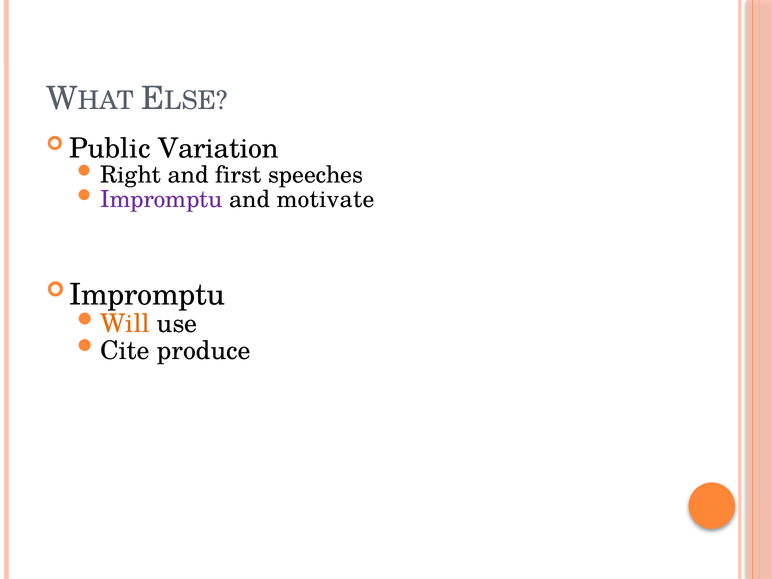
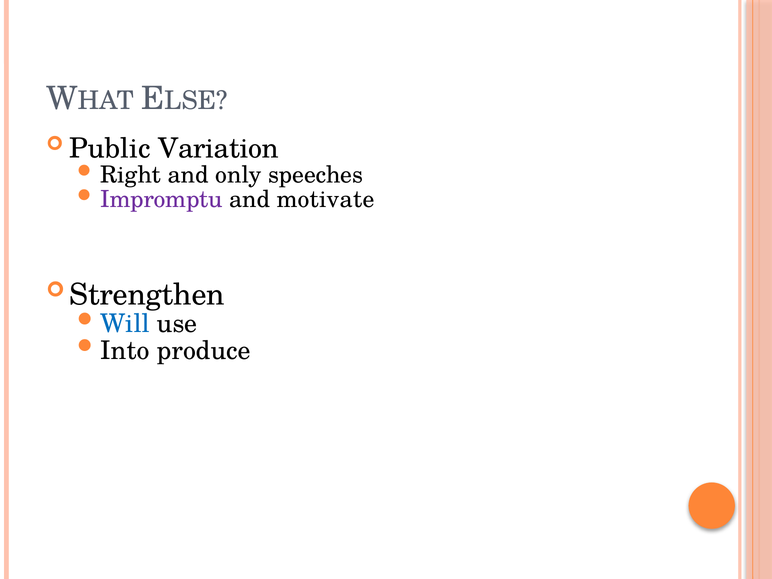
first: first -> only
Impromptu at (147, 295): Impromptu -> Strengthen
Will colour: orange -> blue
Cite: Cite -> Into
